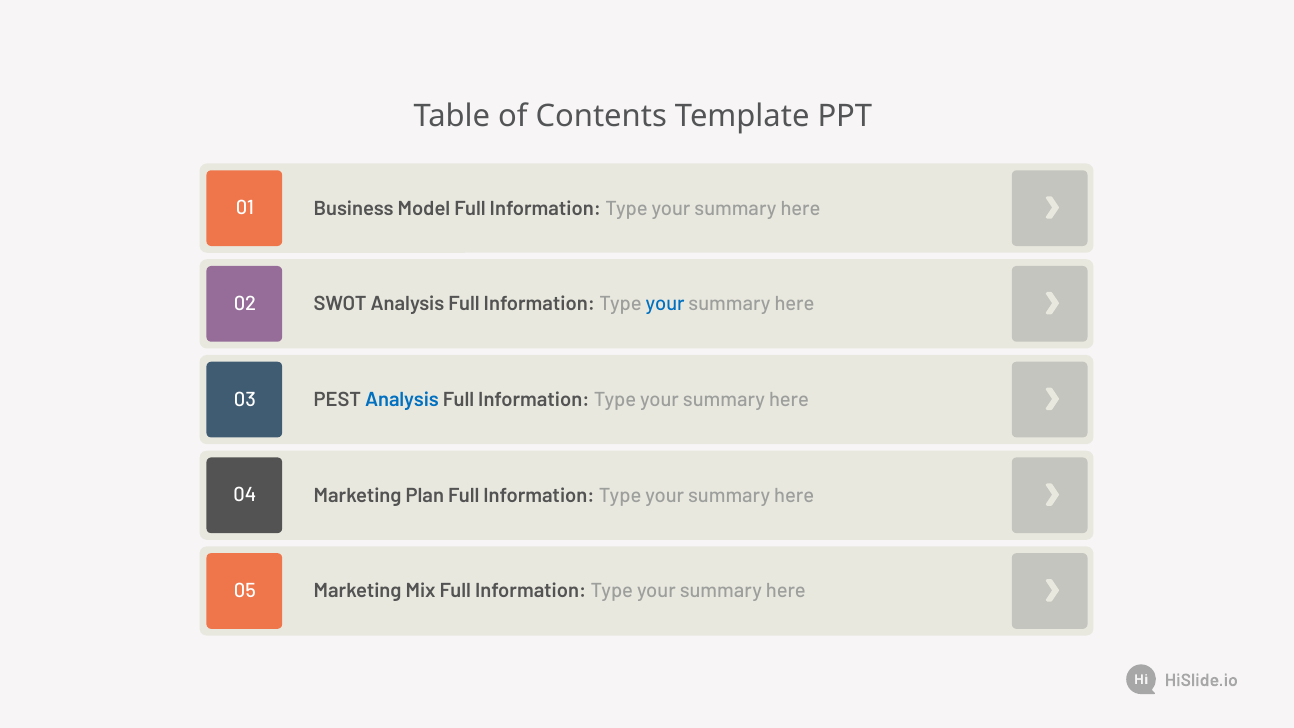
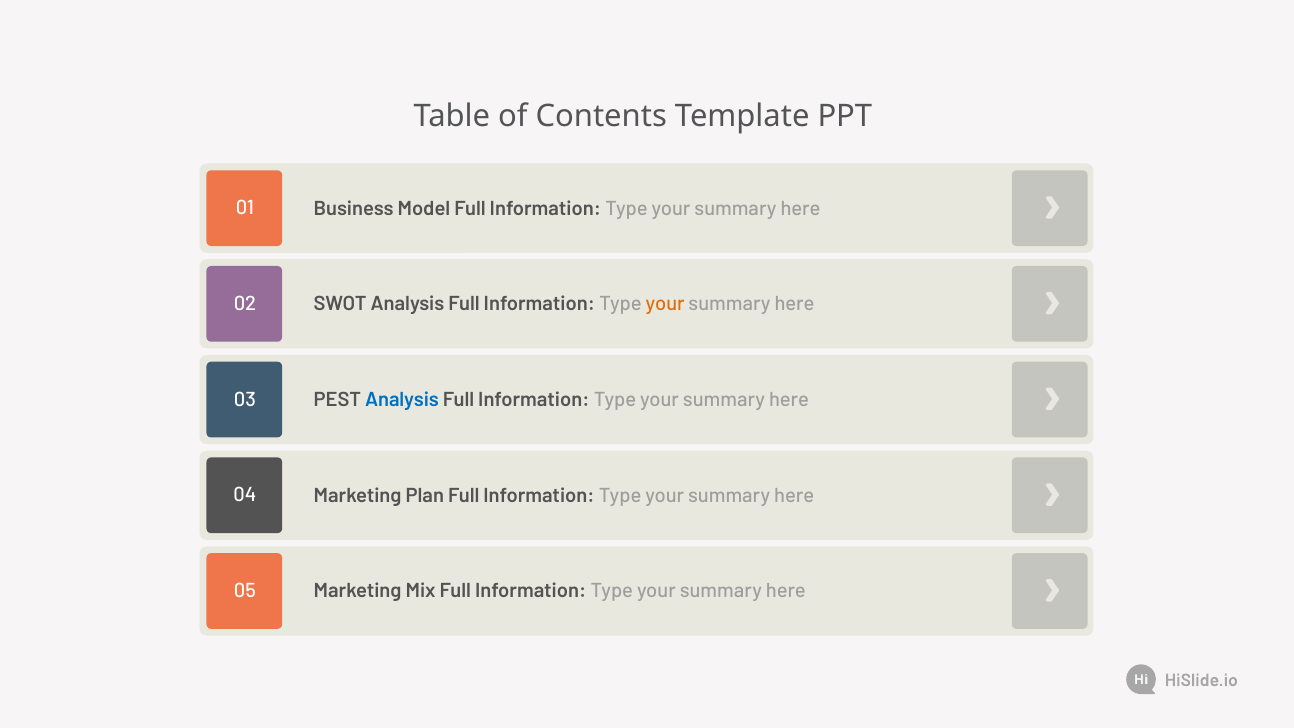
your at (665, 304) colour: blue -> orange
